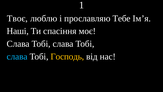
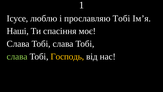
Твоє: Твоє -> Ісусе
прославляю Тебе: Тебе -> Тобі
слава at (17, 56) colour: light blue -> light green
